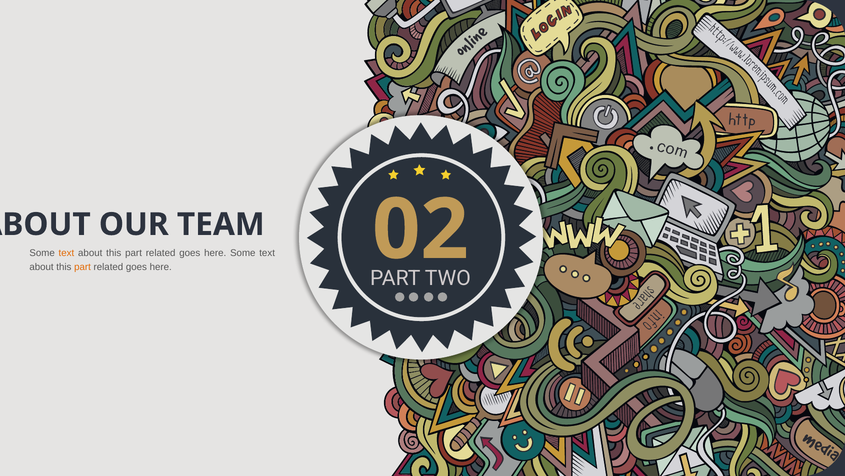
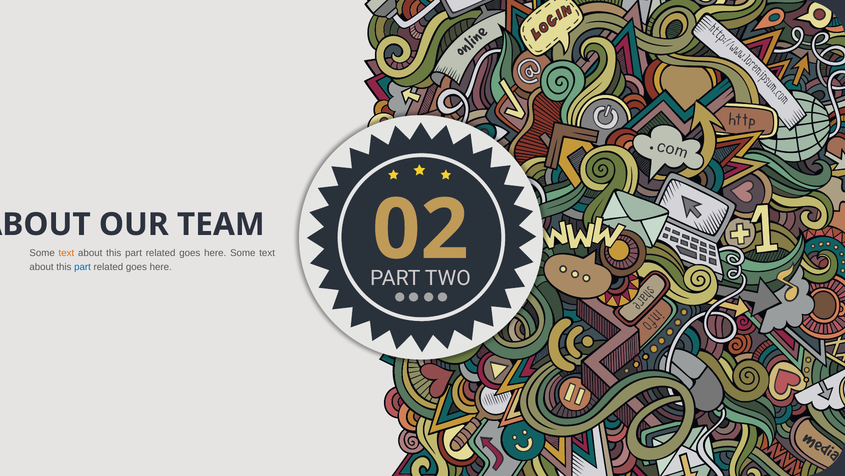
part at (82, 267) colour: orange -> blue
